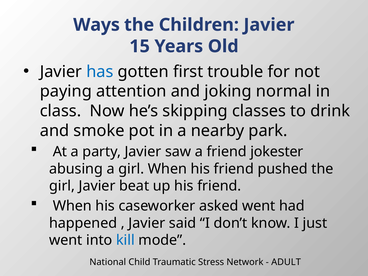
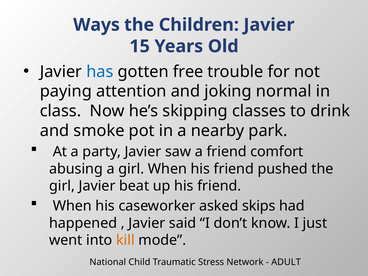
first: first -> free
jokester: jokester -> comfort
asked went: went -> skips
kill colour: blue -> orange
